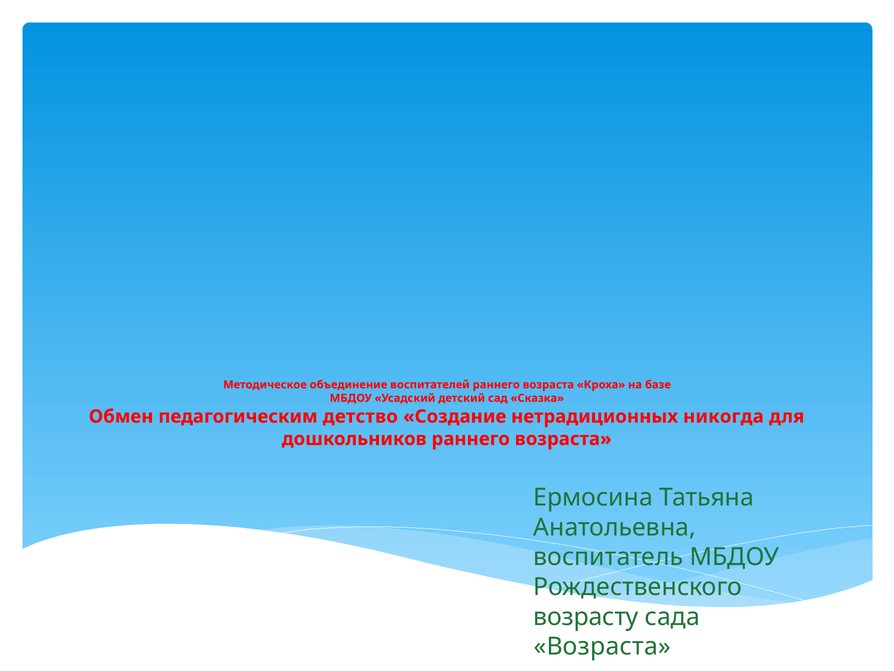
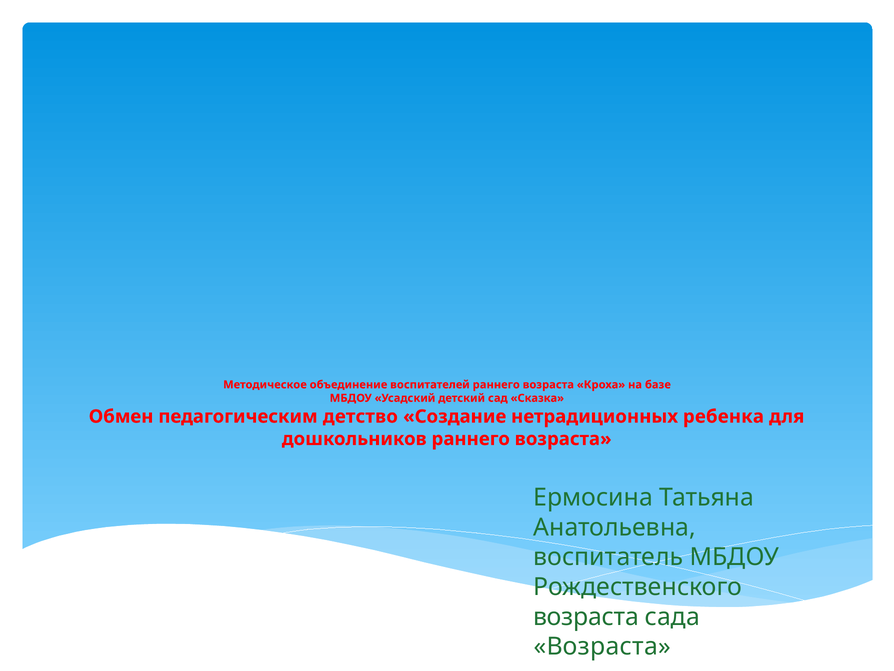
никогда: никогда -> ребенка
возрасту at (586, 616): возрасту -> возраста
